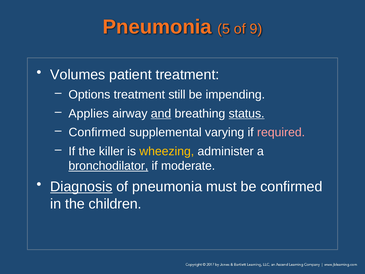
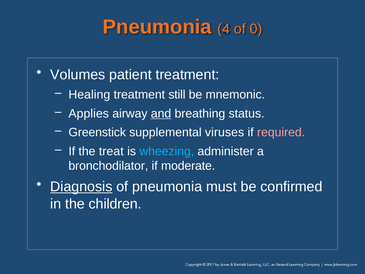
5: 5 -> 4
9: 9 -> 0
Options: Options -> Healing
impending: impending -> mnemonic
status underline: present -> none
Confirmed at (97, 132): Confirmed -> Greenstick
varying: varying -> viruses
killer: killer -> treat
wheezing colour: yellow -> light blue
bronchodilator underline: present -> none
